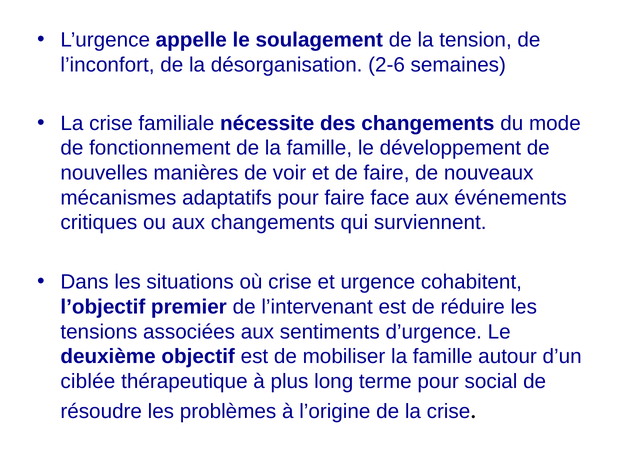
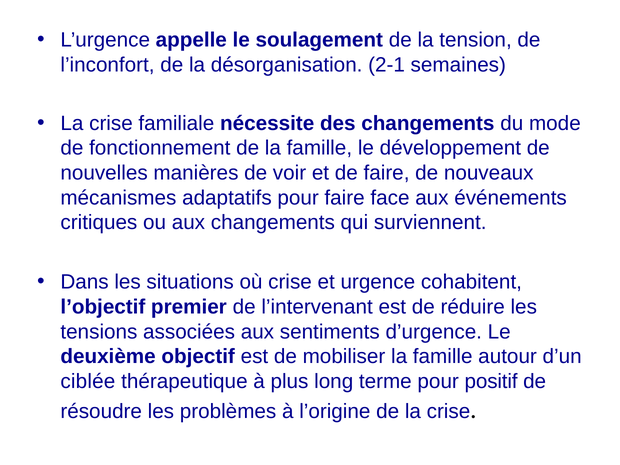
2-6: 2-6 -> 2-1
social: social -> positif
